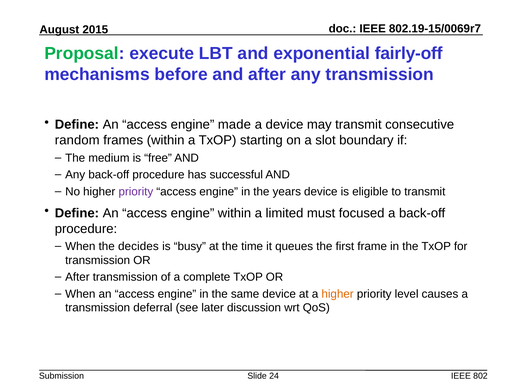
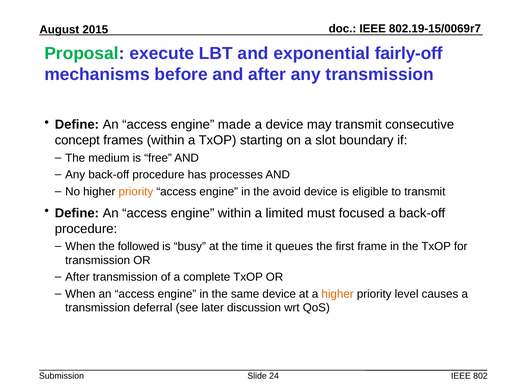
random: random -> concept
successful: successful -> processes
priority at (136, 191) colour: purple -> orange
years: years -> avoid
decides: decides -> followed
